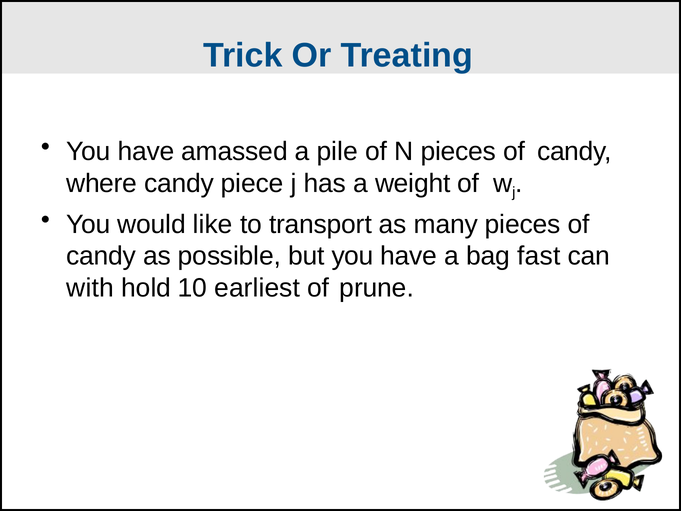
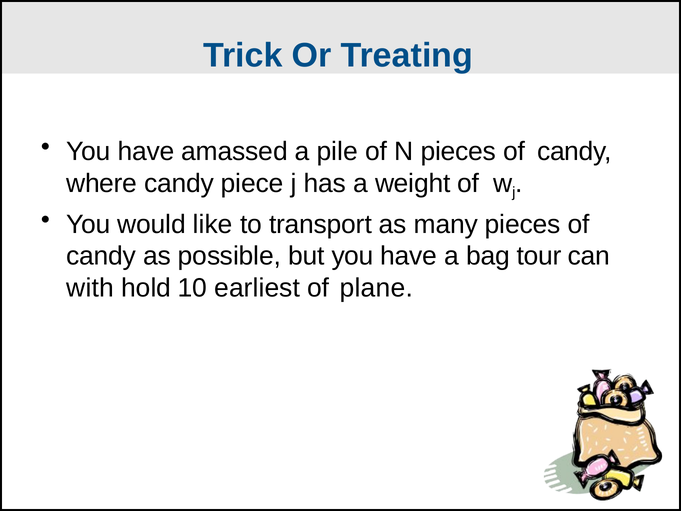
fast: fast -> tour
prune: prune -> plane
